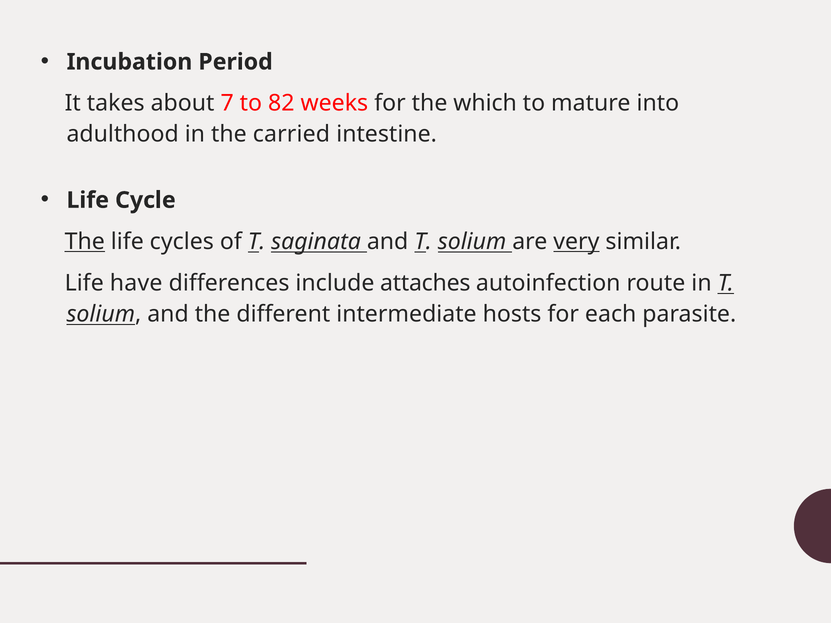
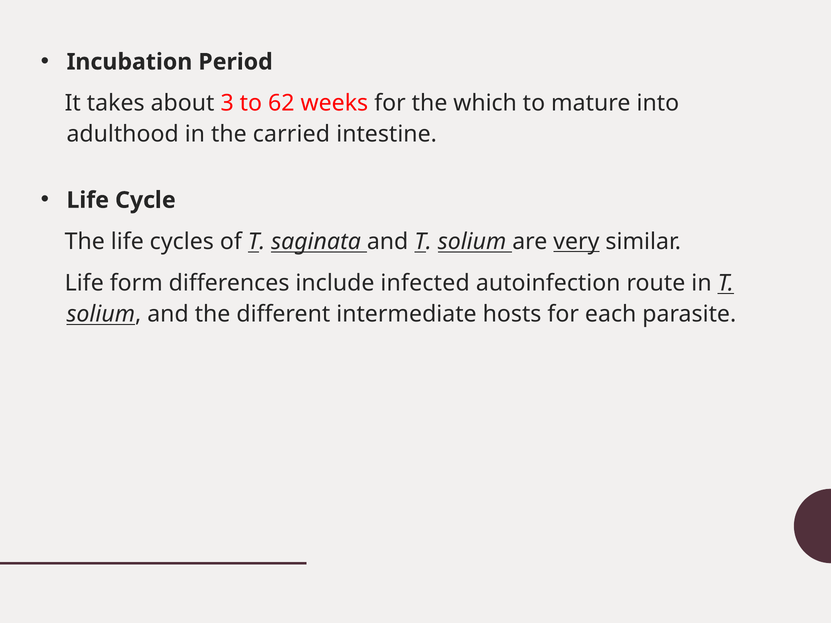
7: 7 -> 3
82: 82 -> 62
The at (85, 242) underline: present -> none
have: have -> form
attaches: attaches -> infected
